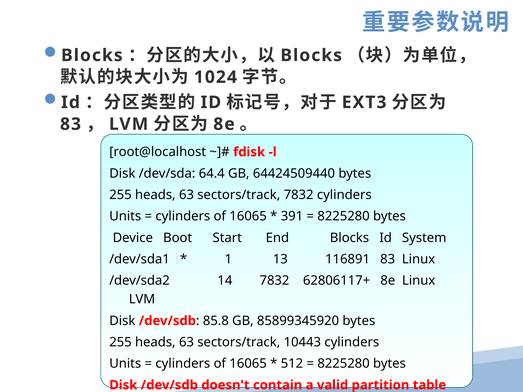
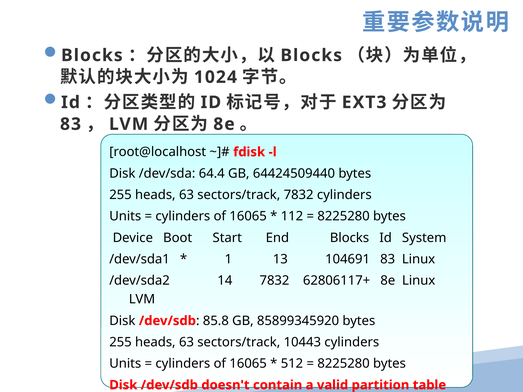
391: 391 -> 112
116891: 116891 -> 104691
